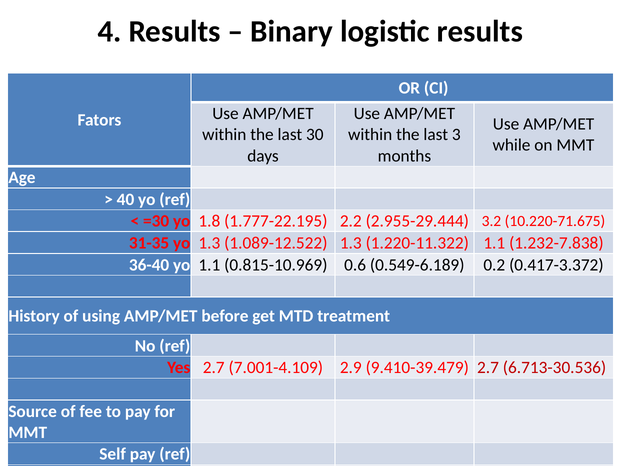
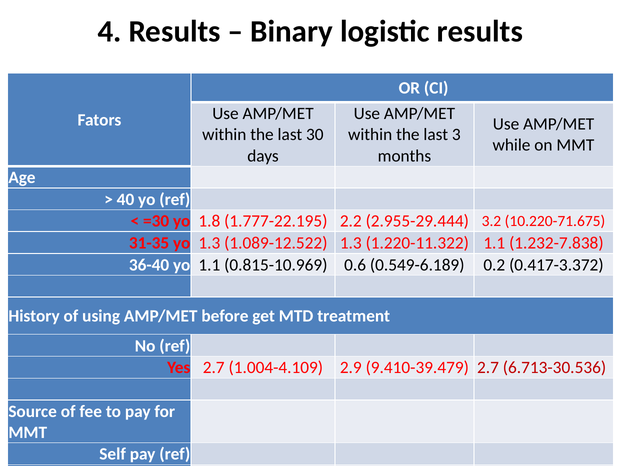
7.001-4.109: 7.001-4.109 -> 1.004-4.109
